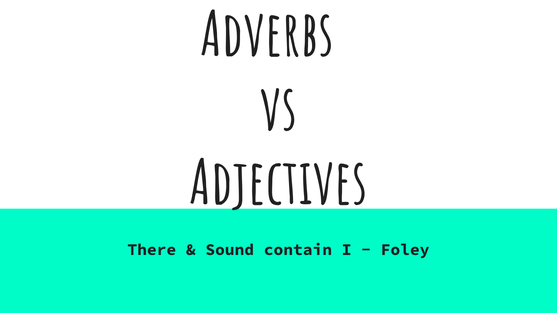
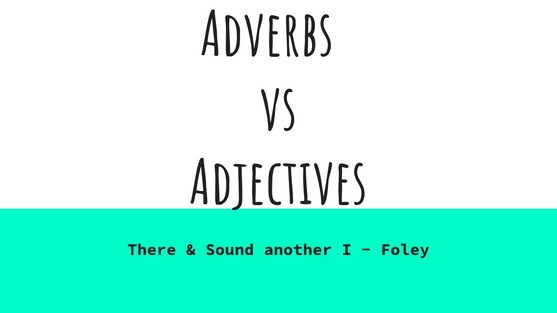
contain: contain -> another
